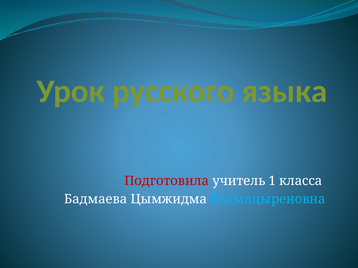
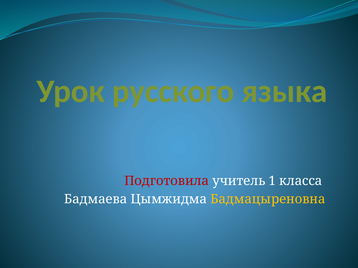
Бадмацыреновна colour: light blue -> yellow
